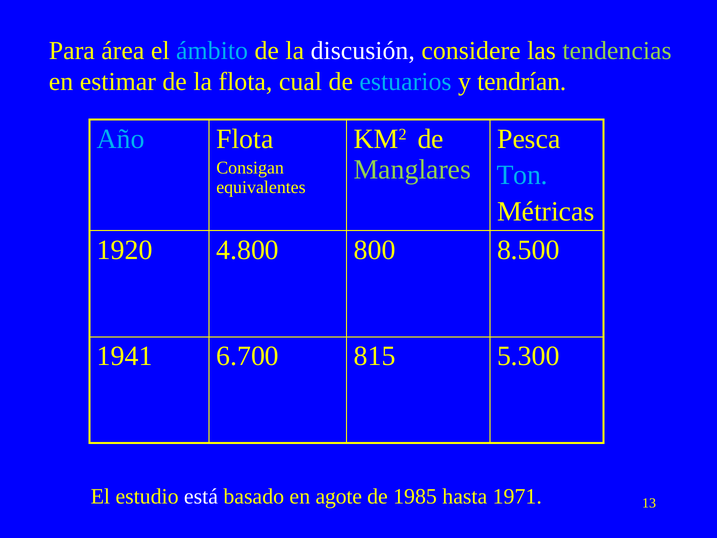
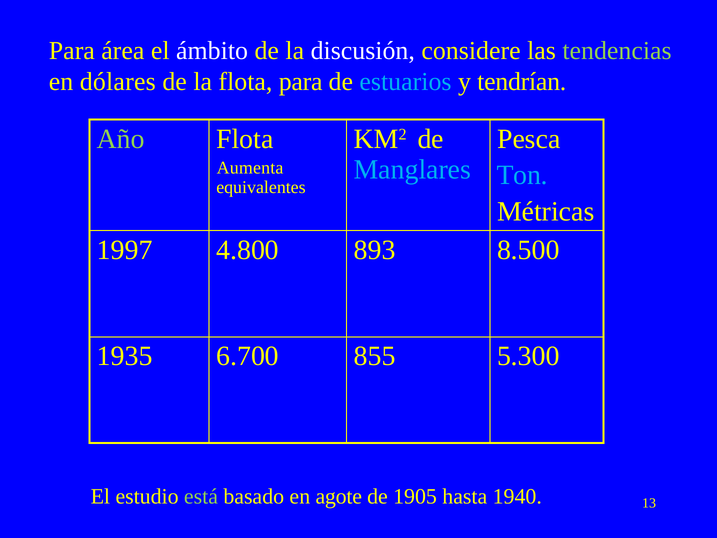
ámbito colour: light blue -> white
estimar: estimar -> dólares
flota cual: cual -> para
Año colour: light blue -> light green
Manglares colour: light green -> light blue
Consigan: Consigan -> Aumenta
1920: 1920 -> 1997
800: 800 -> 893
1941: 1941 -> 1935
815: 815 -> 855
está colour: white -> light green
1985: 1985 -> 1905
1971: 1971 -> 1940
